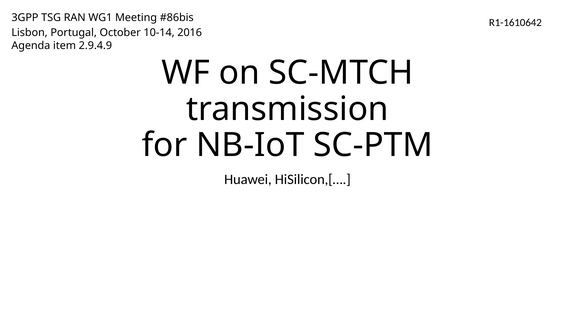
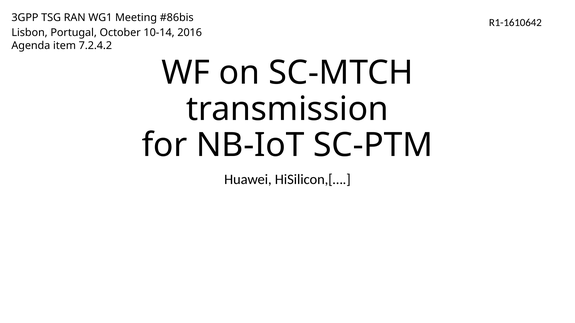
2.9.4.9: 2.9.4.9 -> 7.2.4.2
